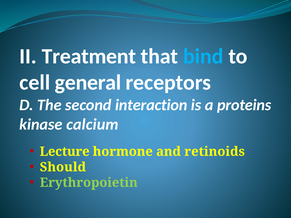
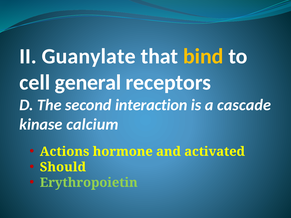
Treatment: Treatment -> Guanylate
bind colour: light blue -> yellow
proteins: proteins -> cascade
Lecture: Lecture -> Actions
retinoids: retinoids -> activated
